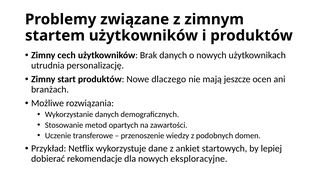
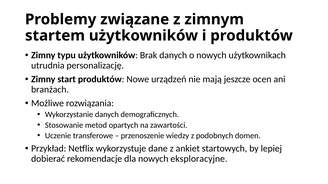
cech: cech -> typu
dlaczego: dlaczego -> urządzeń
